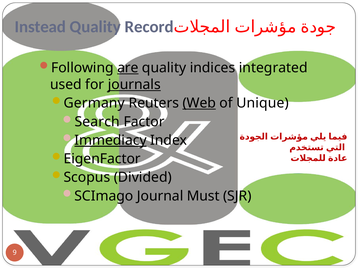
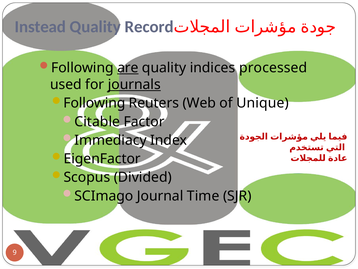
integrated: integrated -> processed
Germany at (94, 103): Germany -> Following
Web underline: present -> none
Search: Search -> Citable
Immediacy underline: present -> none
Must: Must -> Time
